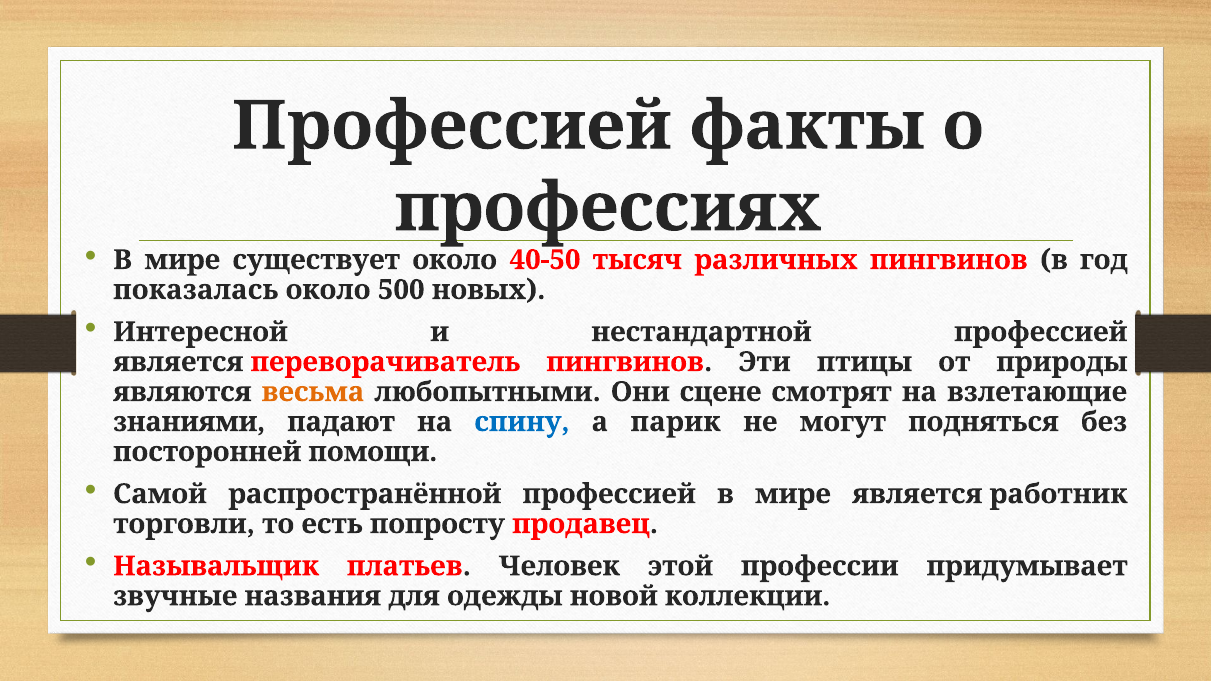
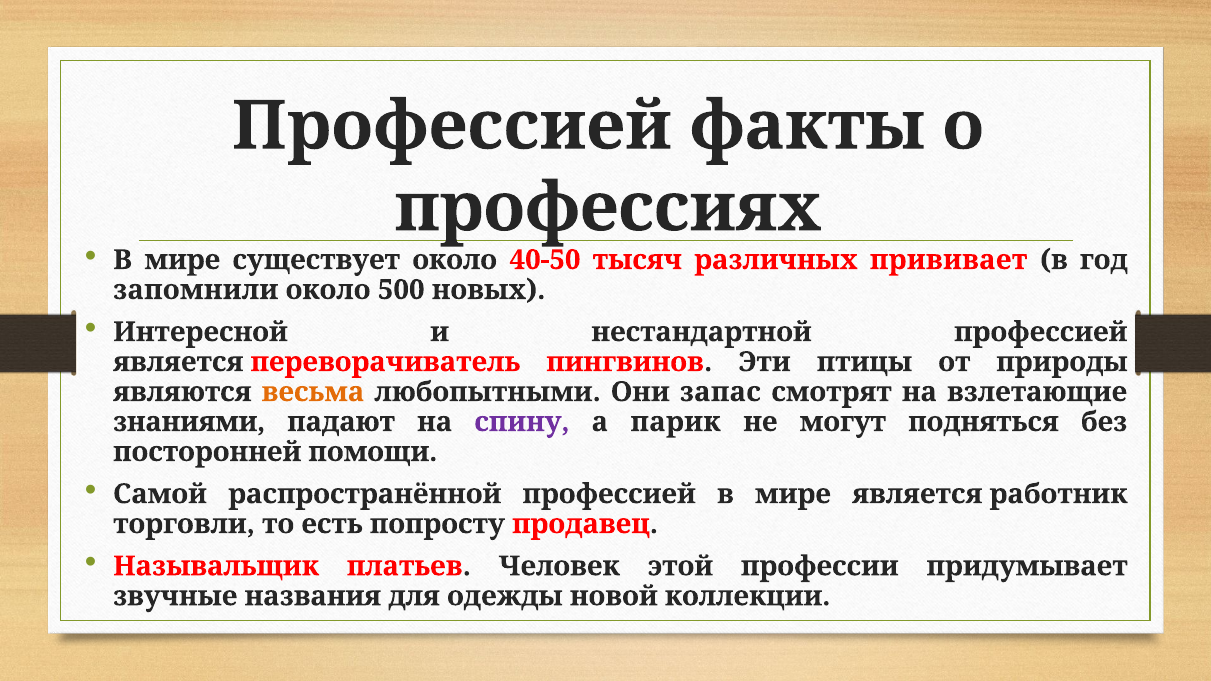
различных пингвинов: пингвинов -> прививает
показалась: показалась -> запомнили
сцене: сцене -> запас
спину colour: blue -> purple
